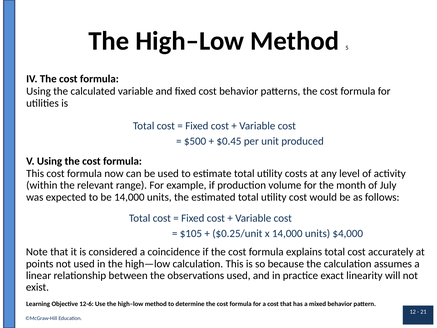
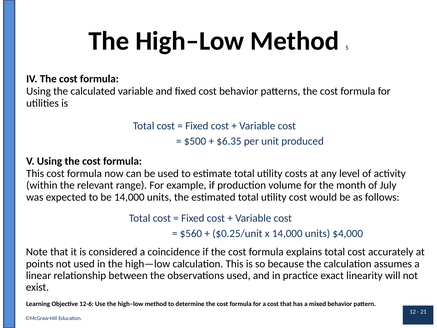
$0.45: $0.45 -> $6.35
$105: $105 -> $560
